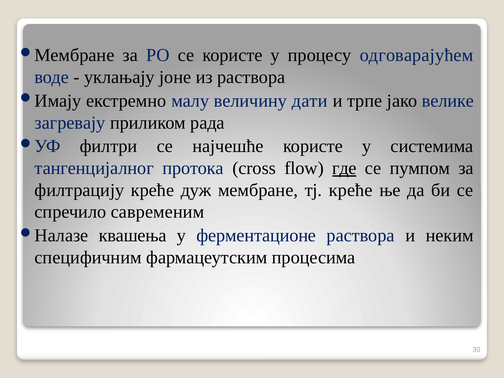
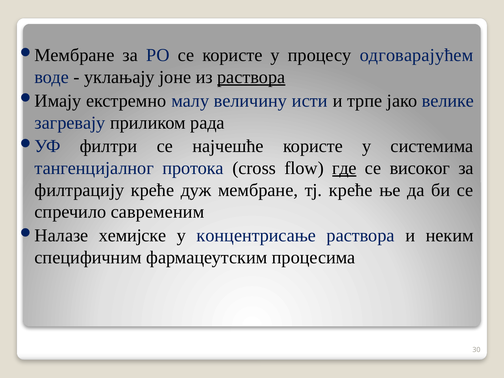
раствора at (251, 77) underline: none -> present
дати: дати -> исти
пумпом: пумпом -> високог
квашења: квашења -> хемијске
ферментационе: ферментационе -> концентрисање
